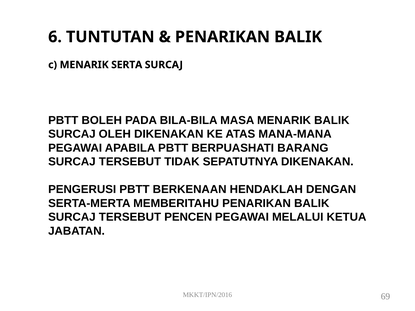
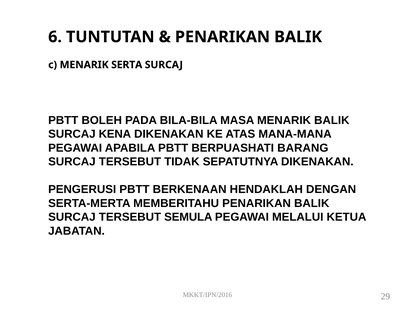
OLEH: OLEH -> KENA
PENCEN: PENCEN -> SEMULA
69: 69 -> 29
